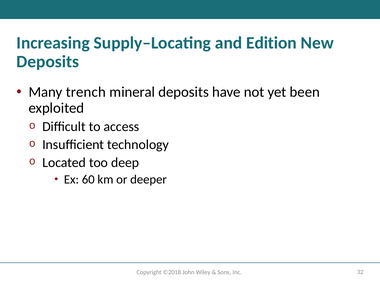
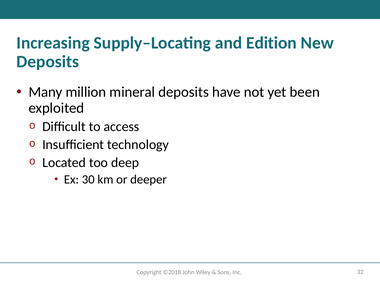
trench: trench -> million
60: 60 -> 30
